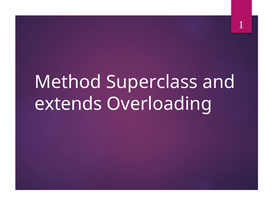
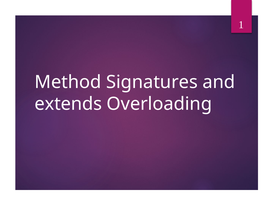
Superclass: Superclass -> Signatures
